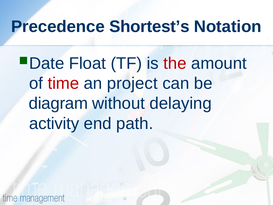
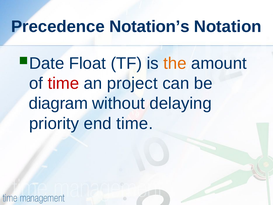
Shortest’s: Shortest’s -> Notation’s
the colour: red -> orange
activity: activity -> priority
end path: path -> time
